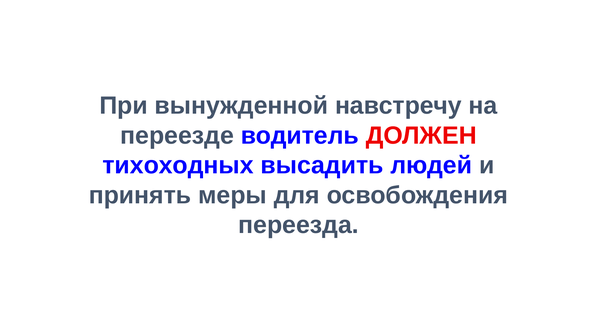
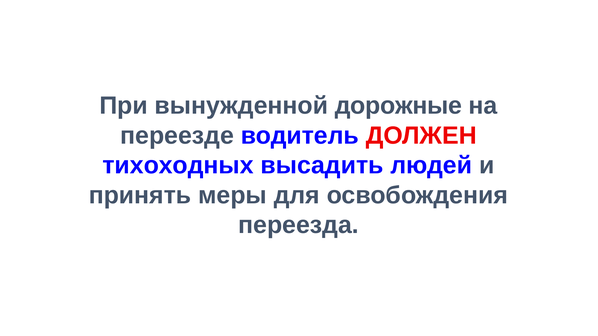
навстречу: навстречу -> дорожные
